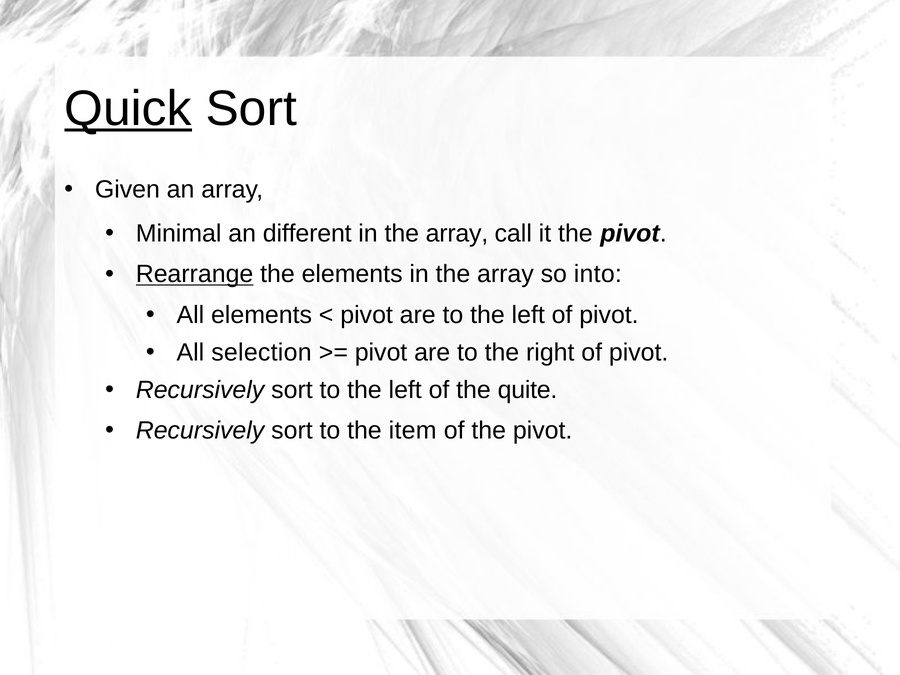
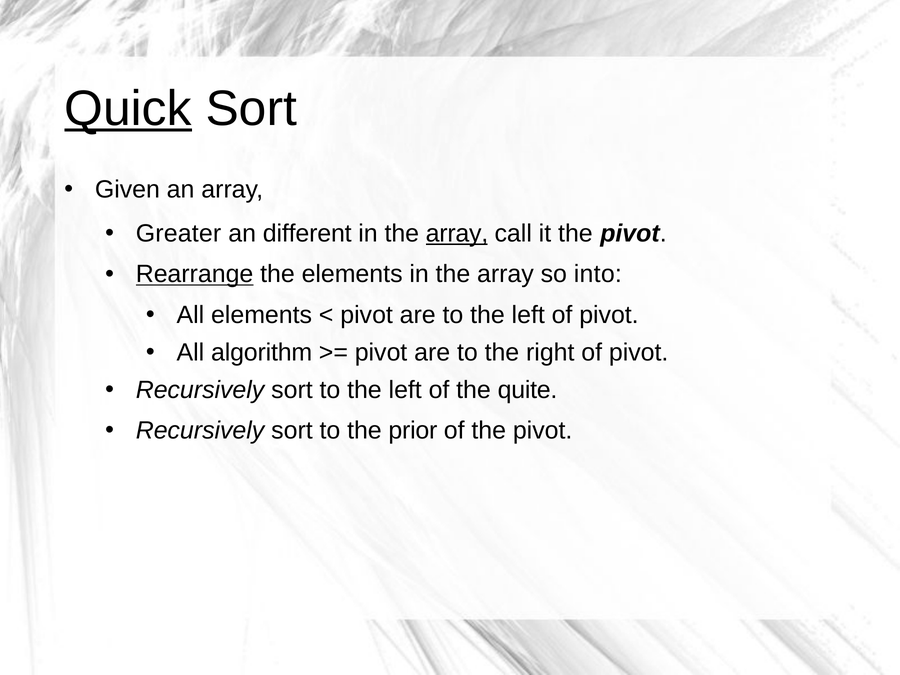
Minimal: Minimal -> Greater
array at (457, 233) underline: none -> present
selection: selection -> algorithm
item: item -> prior
